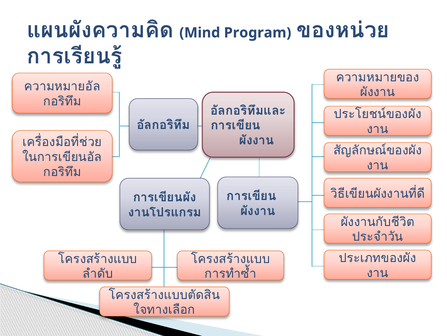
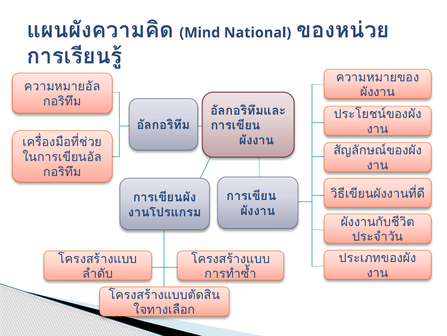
Program: Program -> National
